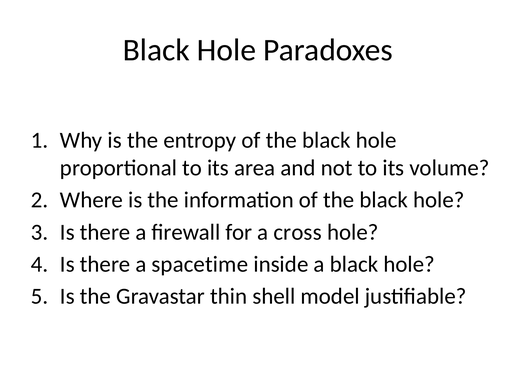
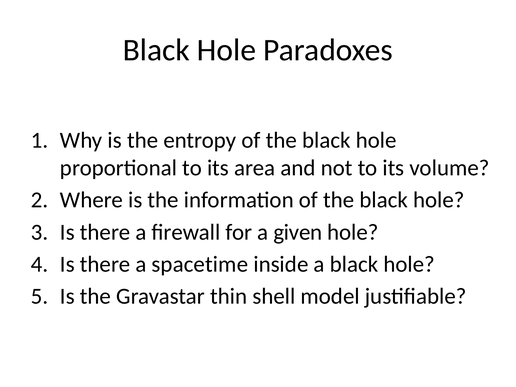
cross: cross -> given
